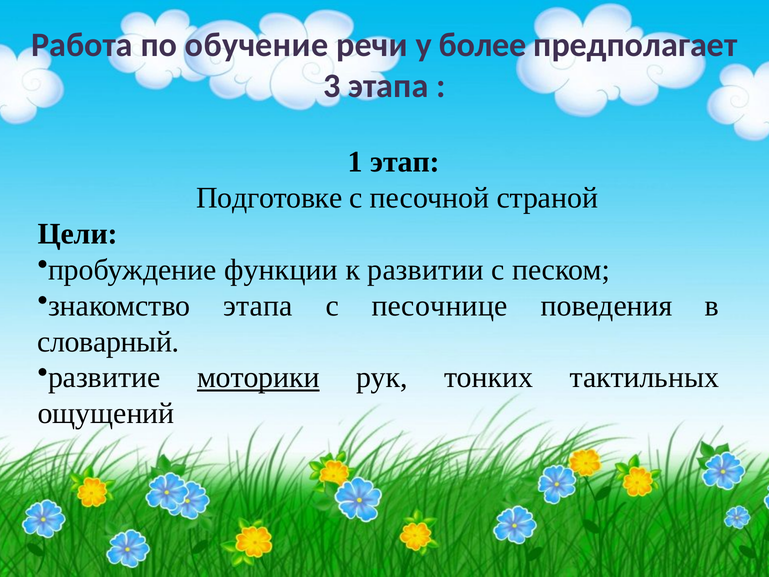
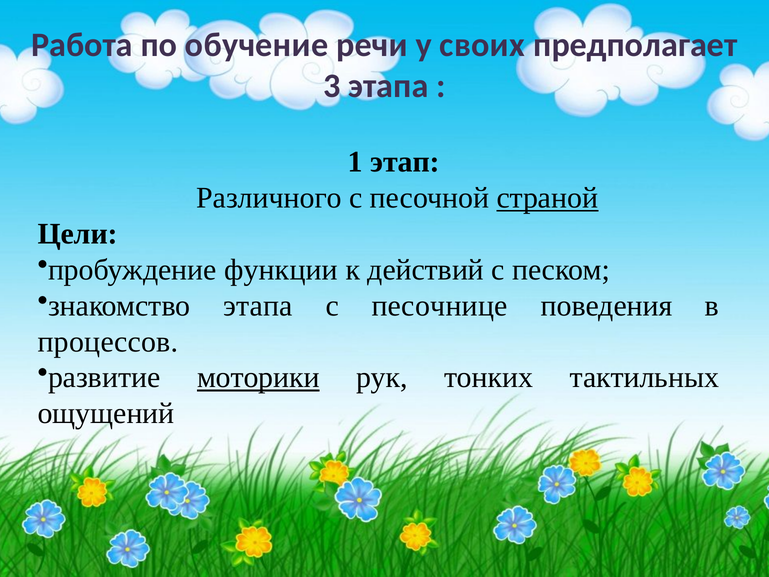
более: более -> своих
Подготовке: Подготовке -> Различного
страной underline: none -> present
развитии: развитии -> действий
словарный: словарный -> процессов
